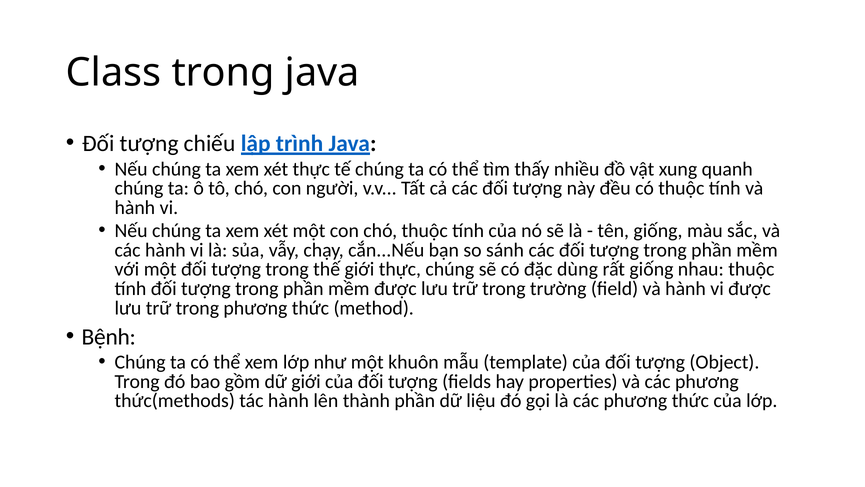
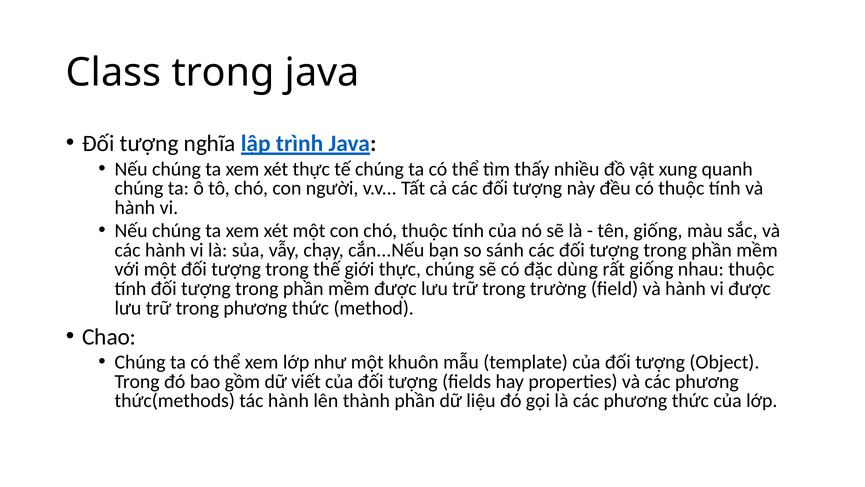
chiếu: chiếu -> nghĩa
Bệnh: Bệnh -> Chao
dữ giới: giới -> viết
